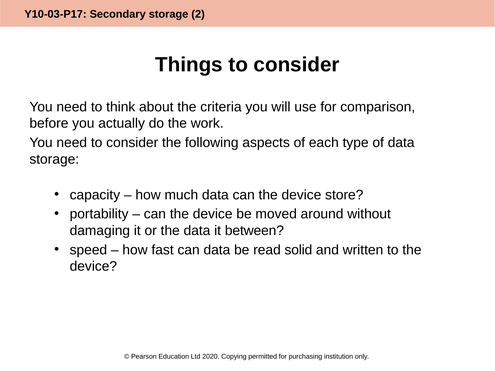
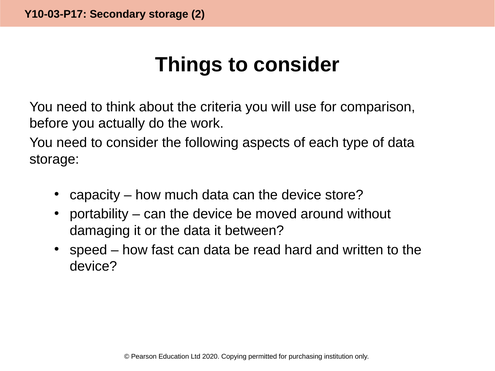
solid: solid -> hard
